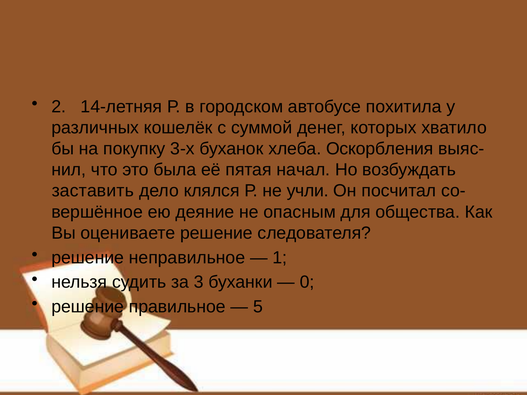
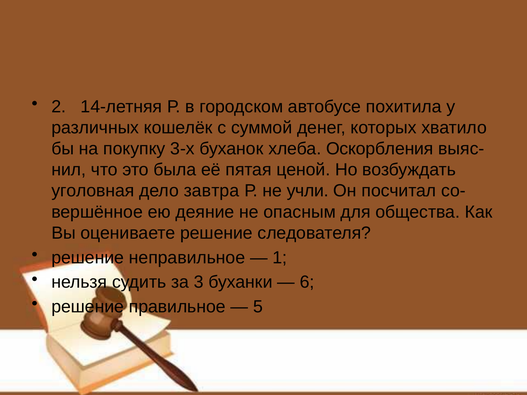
начал: начал -> ценой
заставить: заставить -> уголовная
клялся: клялся -> завтра
0: 0 -> 6
